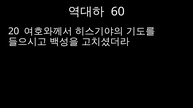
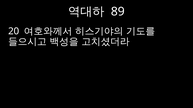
60: 60 -> 89
